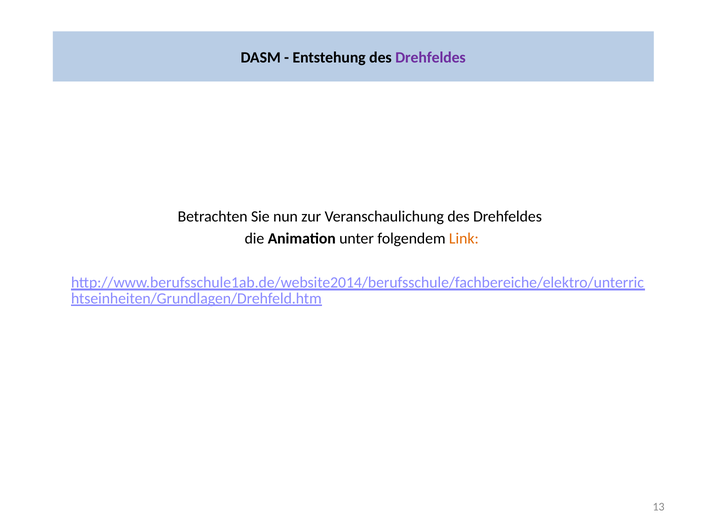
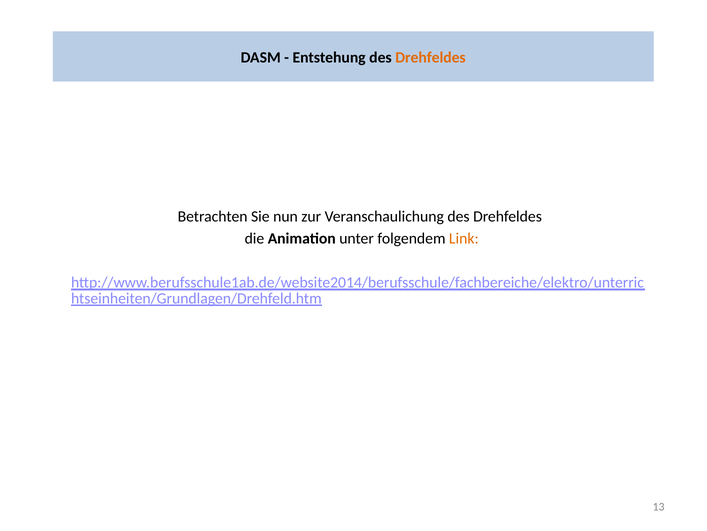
Drehfeldes at (430, 57) colour: purple -> orange
